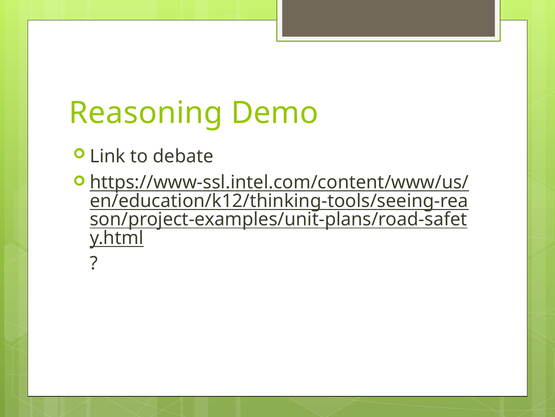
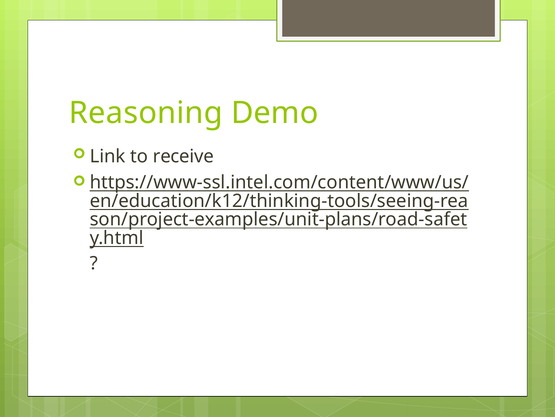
debate: debate -> receive
